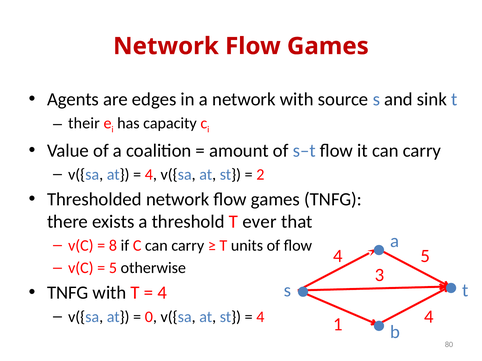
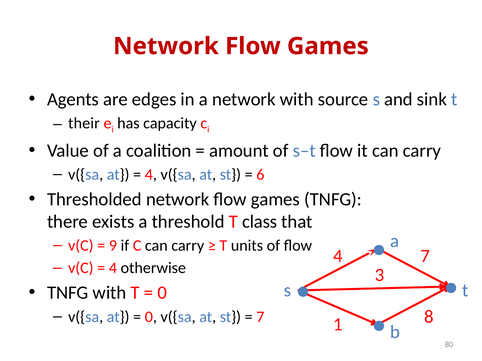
2: 2 -> 6
ever: ever -> class
8: 8 -> 9
4 5: 5 -> 7
5 at (113, 268): 5 -> 4
4 at (162, 293): 4 -> 0
4 at (260, 317): 4 -> 7
1 4: 4 -> 8
